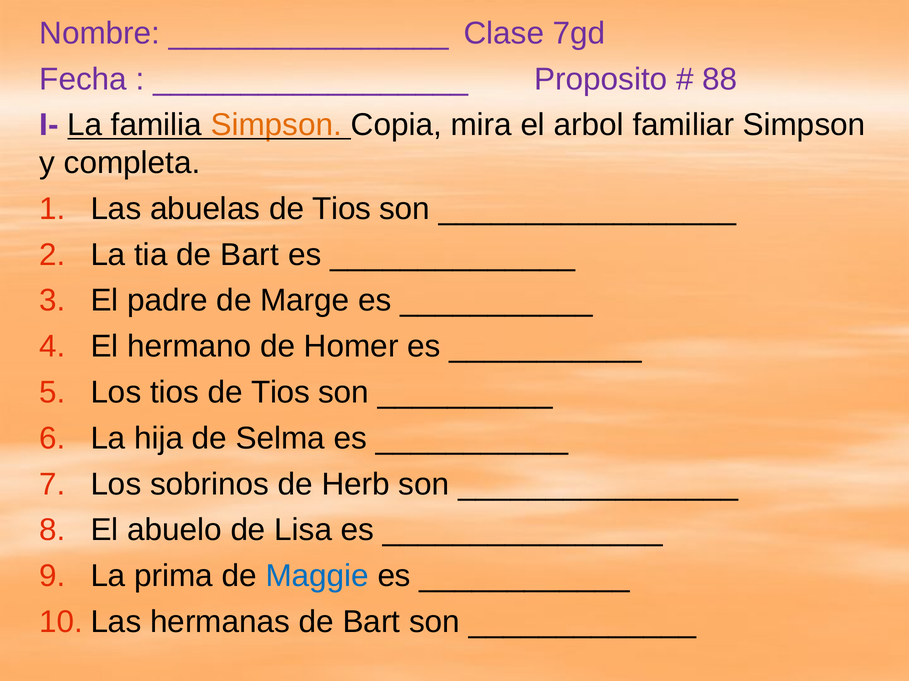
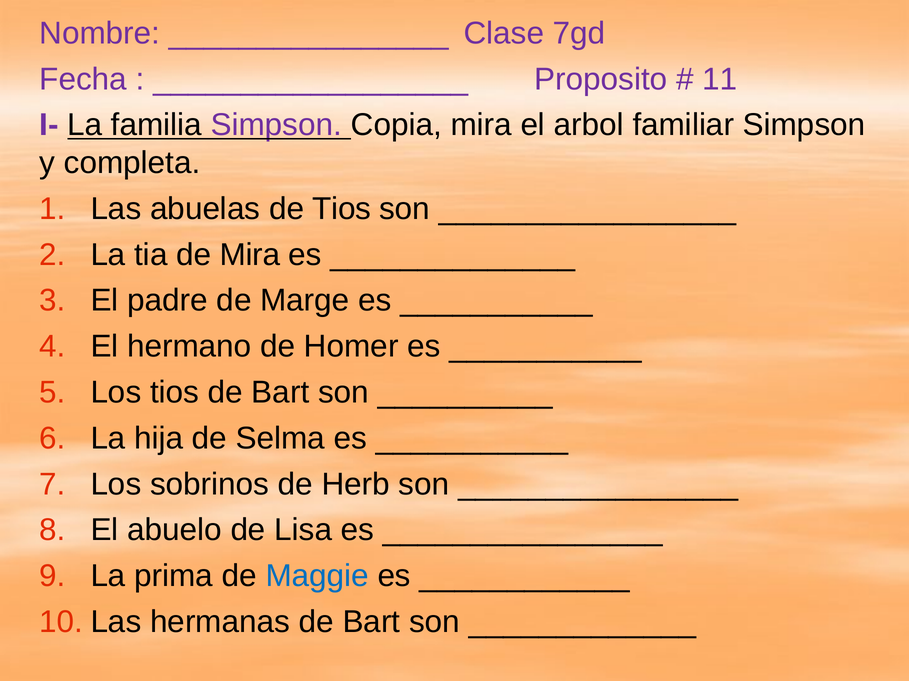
88: 88 -> 11
Simpson at (276, 125) colour: orange -> purple
tia de Bart: Bart -> Mira
tios de Tios: Tios -> Bart
